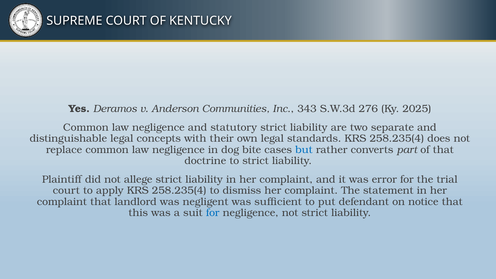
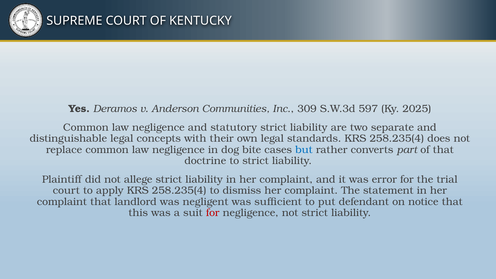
343: 343 -> 309
276: 276 -> 597
for at (213, 213) colour: blue -> red
